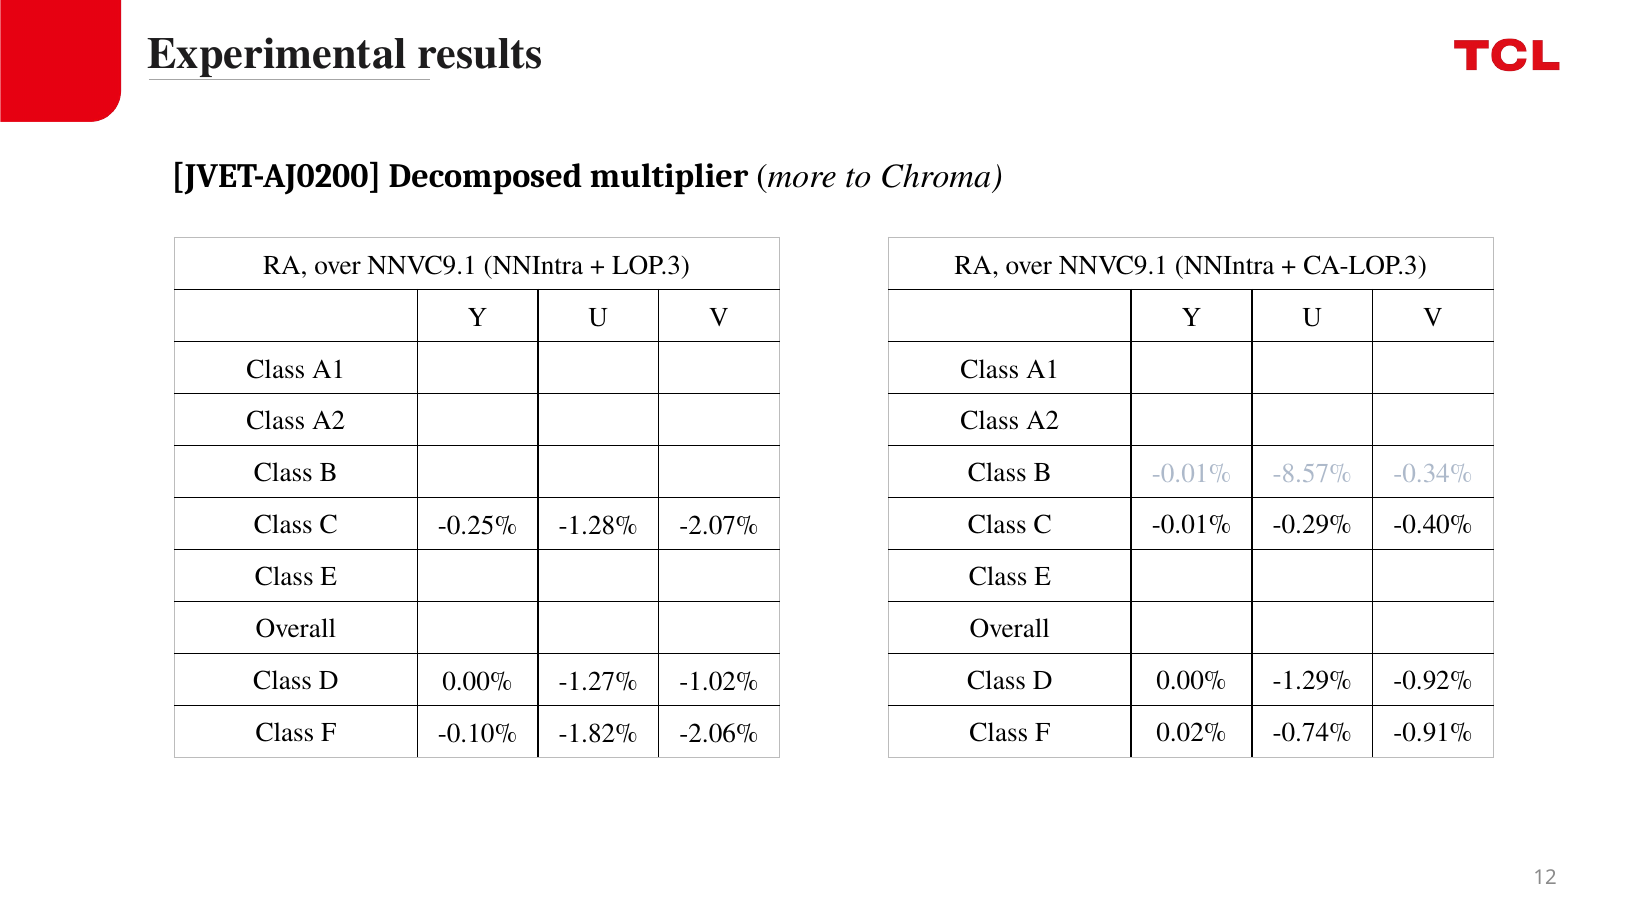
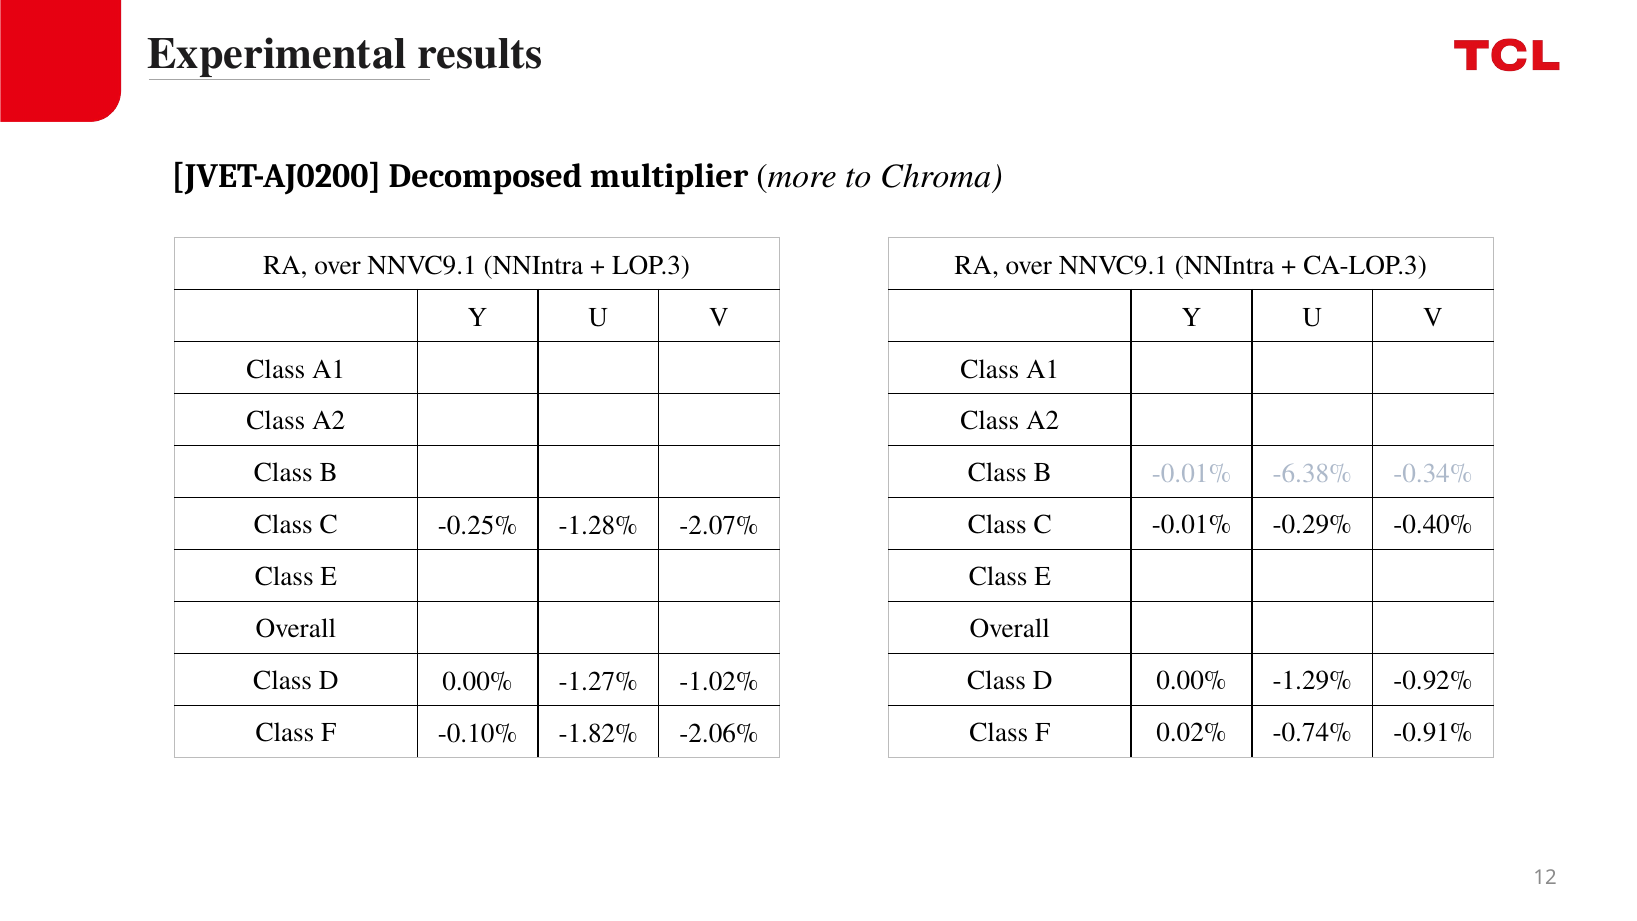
-8.57%: -8.57% -> -6.38%
